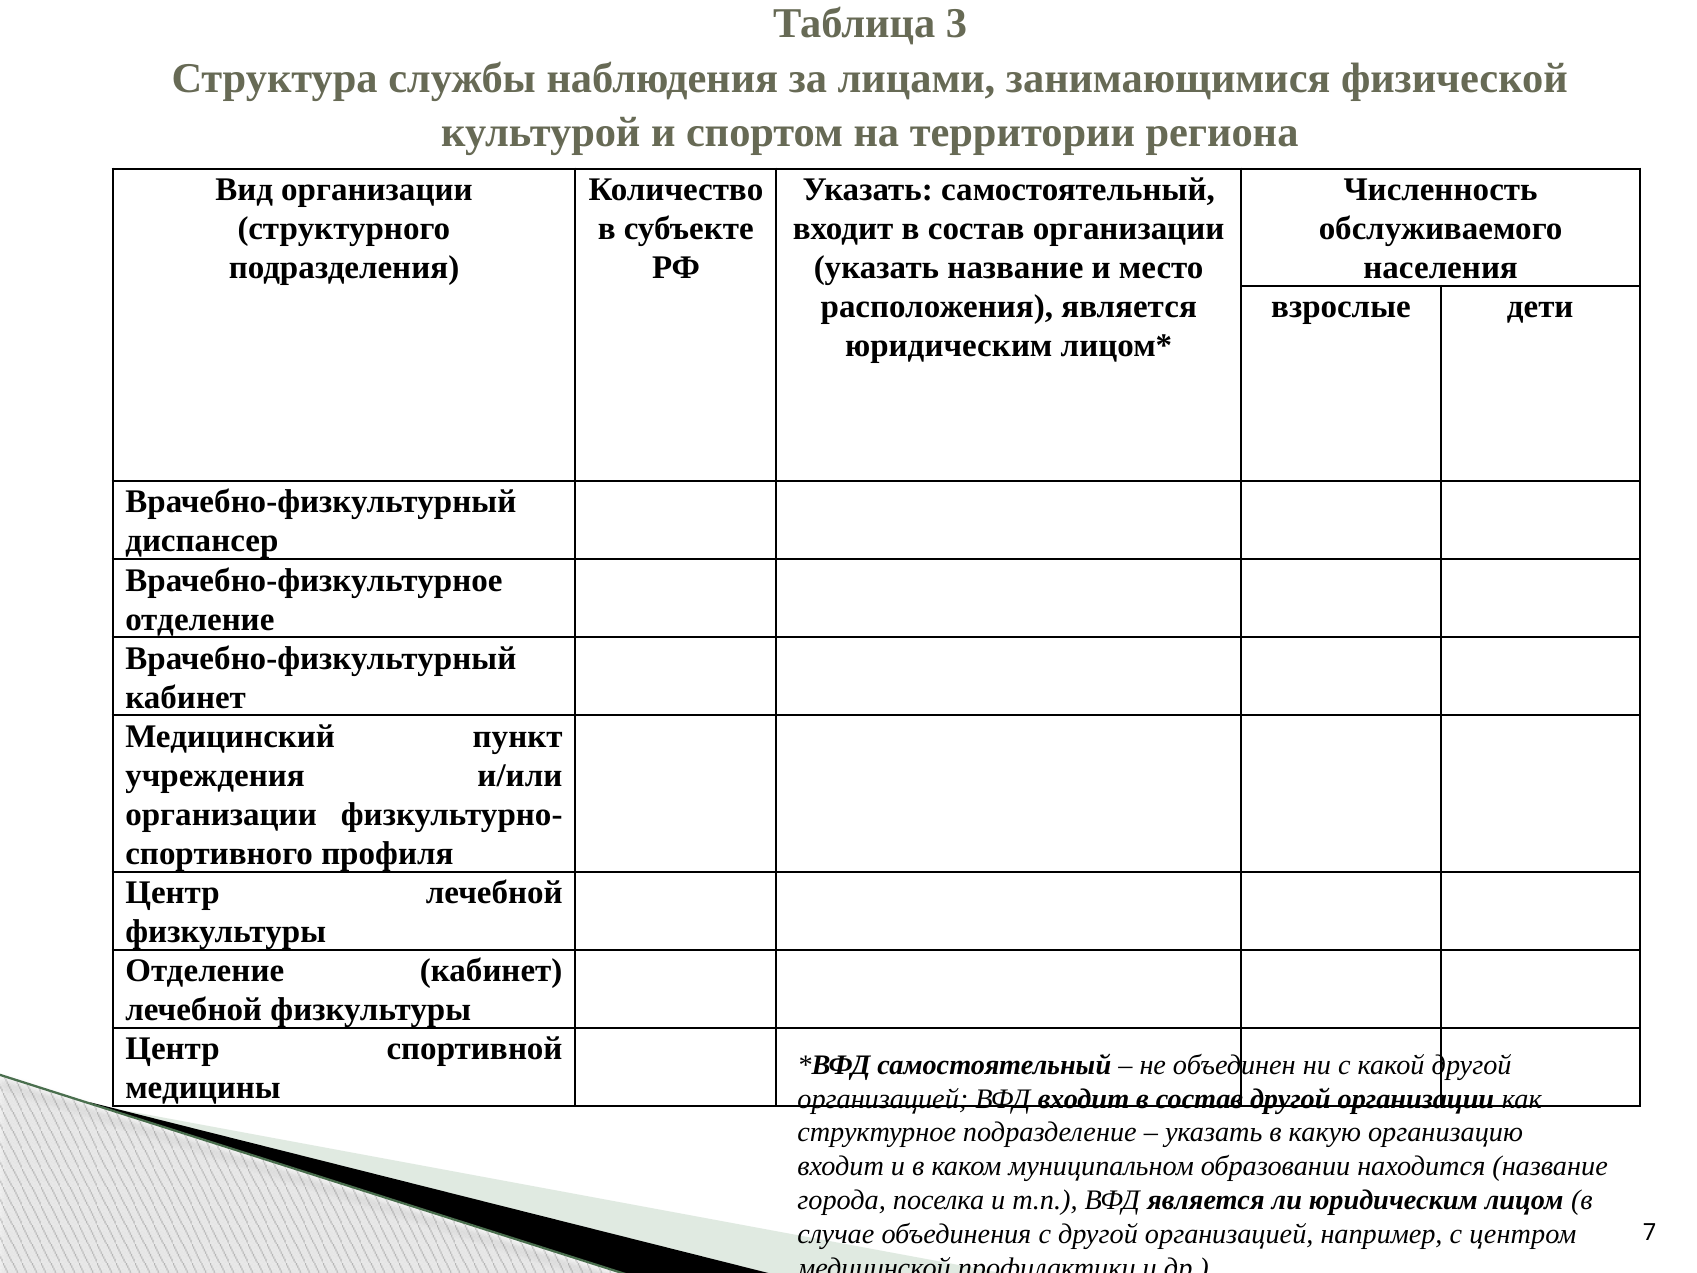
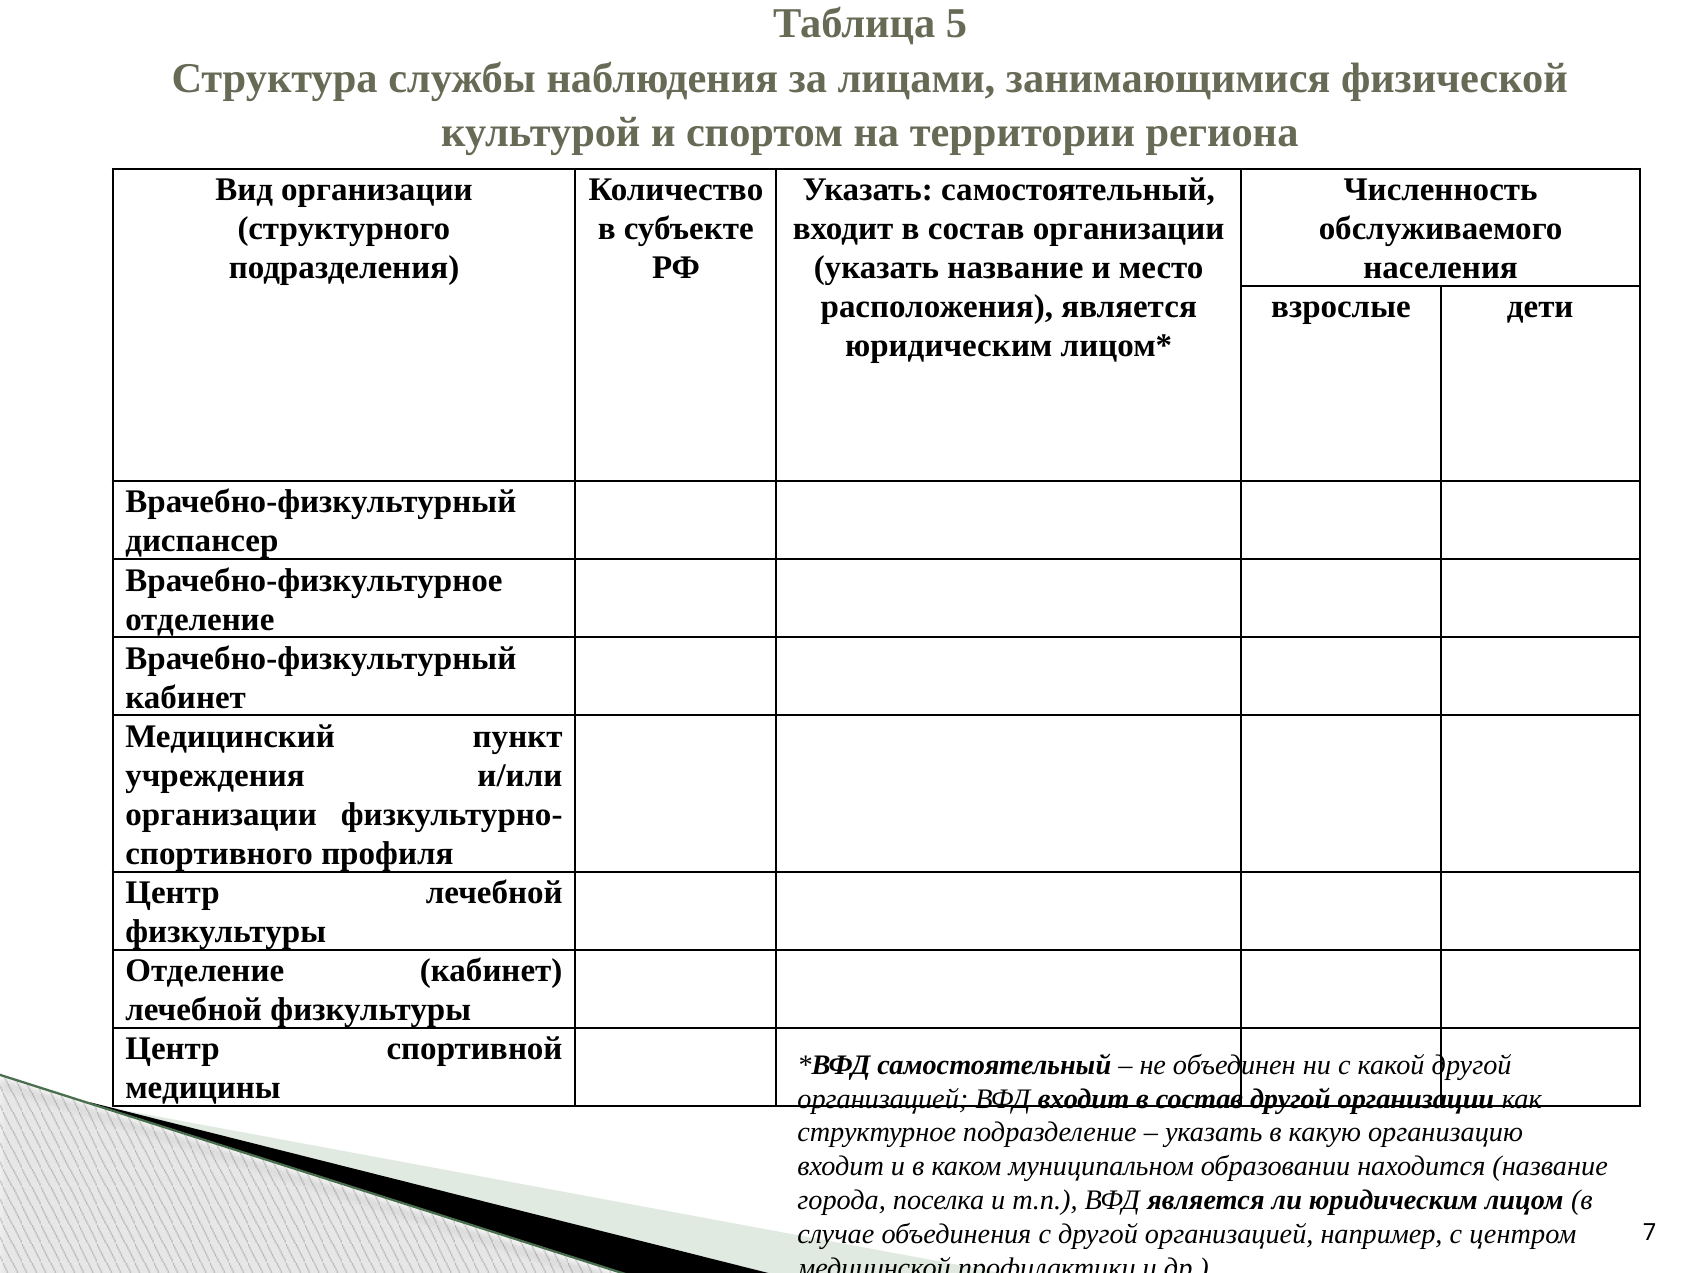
3: 3 -> 5
